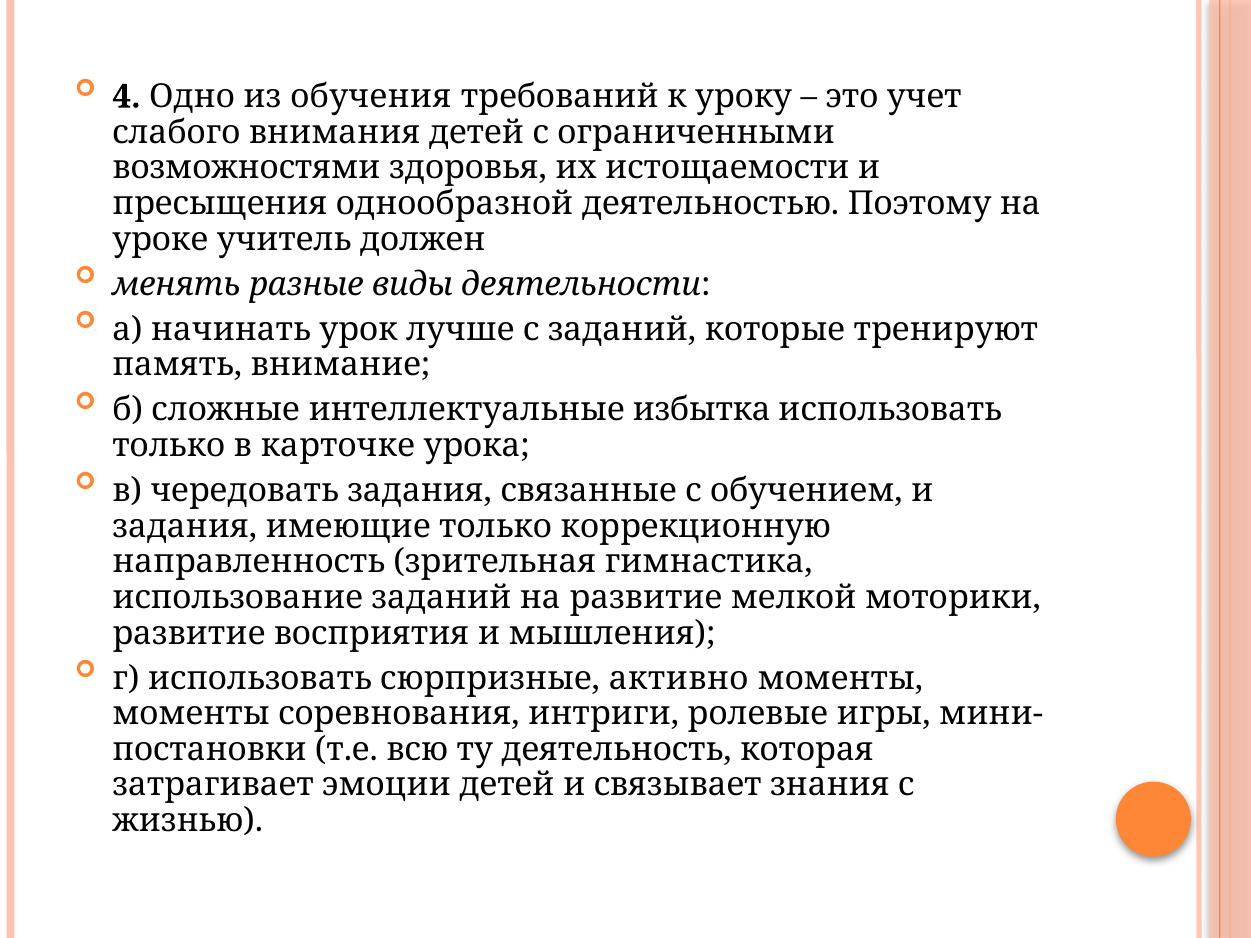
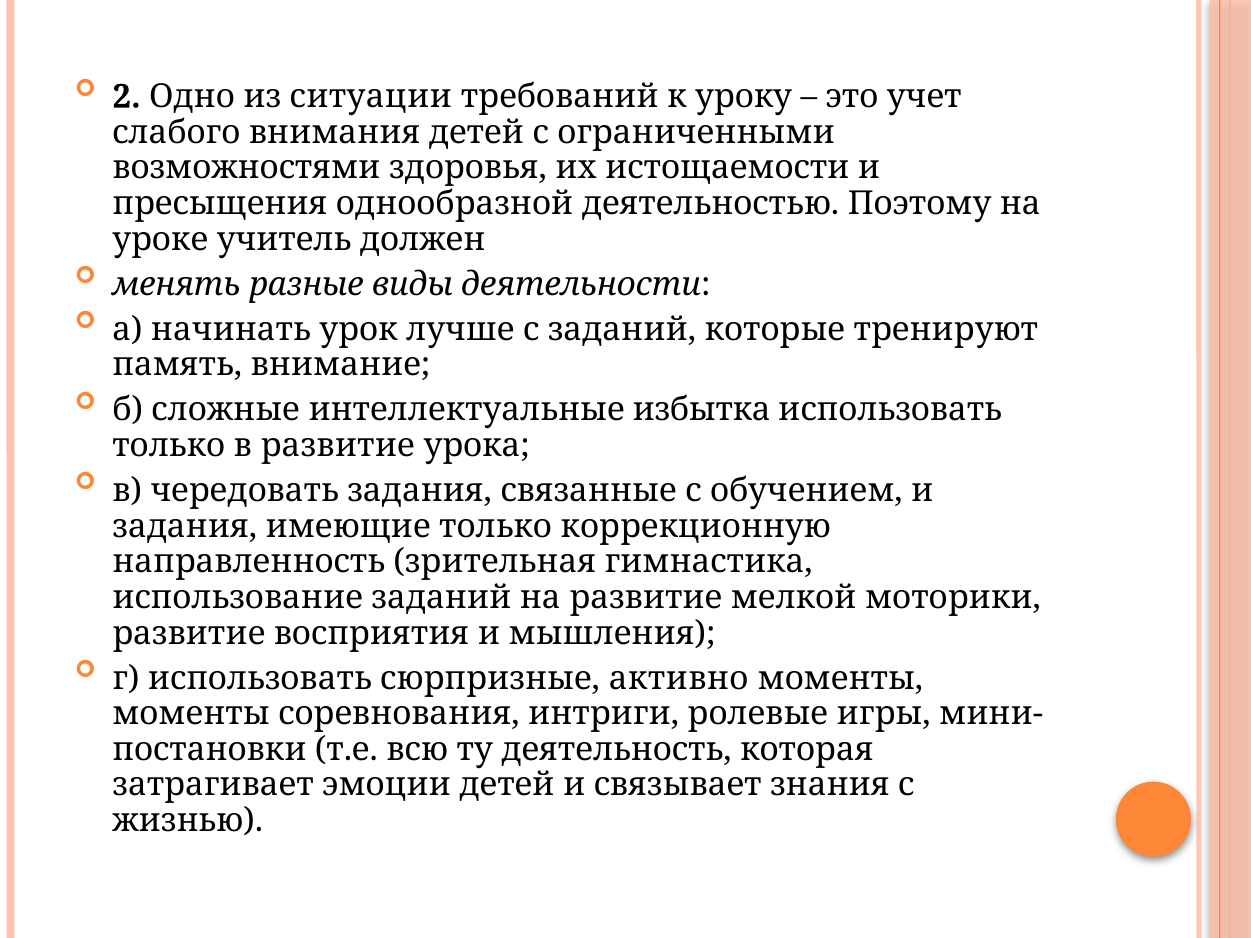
4: 4 -> 2
обучения: обучения -> ситуации
в карточке: карточке -> развитие
